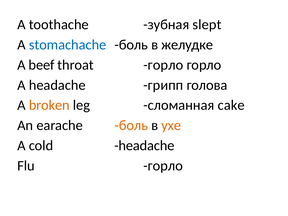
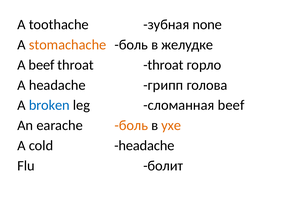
slept: slept -> none
stomachache colour: blue -> orange
throat горло: горло -> throat
broken colour: orange -> blue
сломанная cake: cake -> beef
Flu горло: горло -> болит
